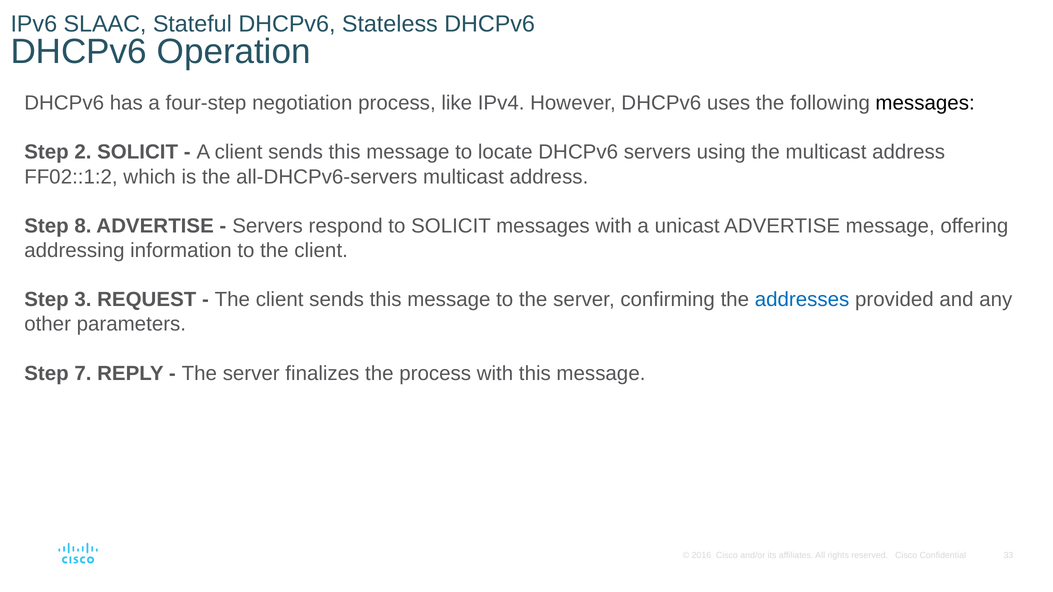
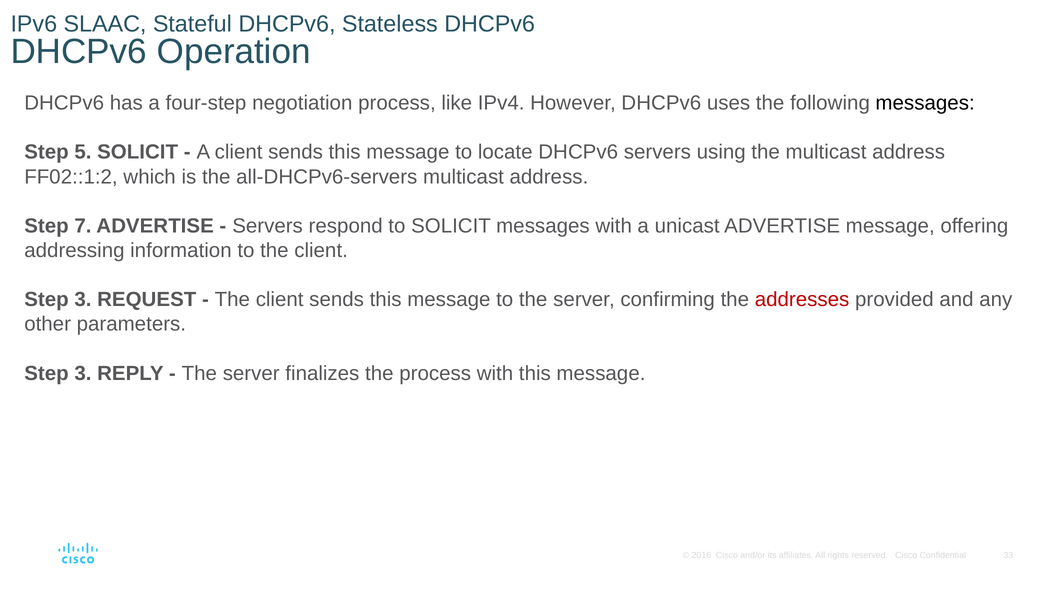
2: 2 -> 5
8: 8 -> 7
addresses colour: blue -> red
7 at (83, 374): 7 -> 3
